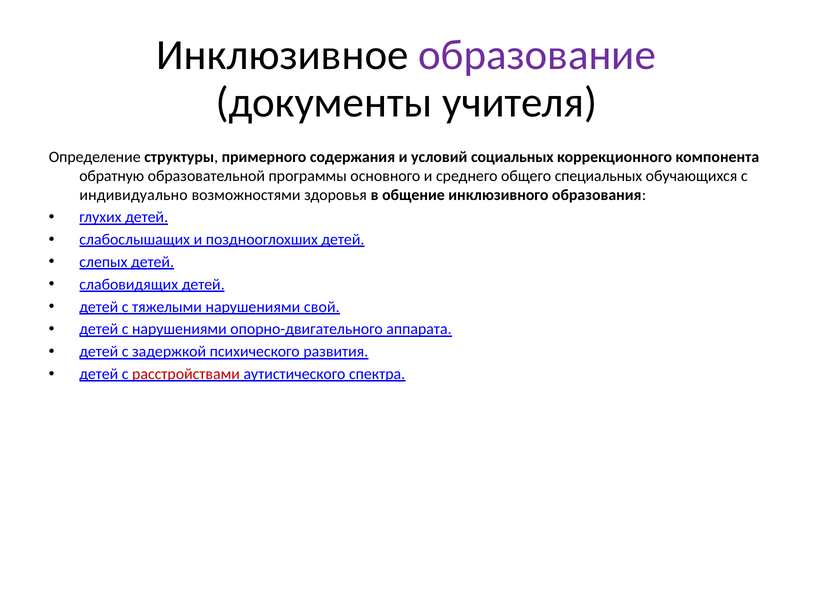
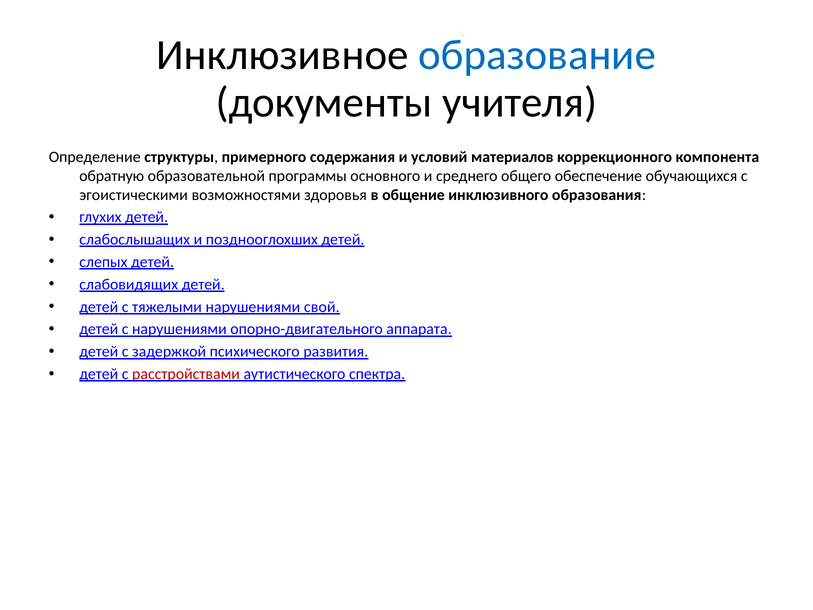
образование colour: purple -> blue
социальных: социальных -> материалов
специальных: специальных -> обеспечение
индивидуально: индивидуально -> эгоистическими
